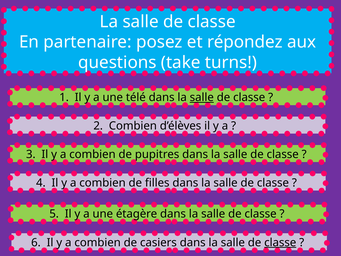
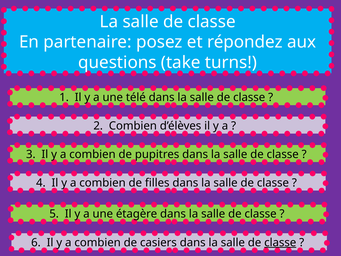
salle at (202, 97) underline: present -> none
